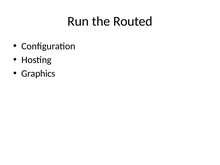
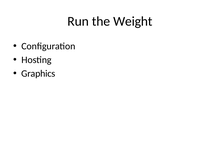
Routed: Routed -> Weight
